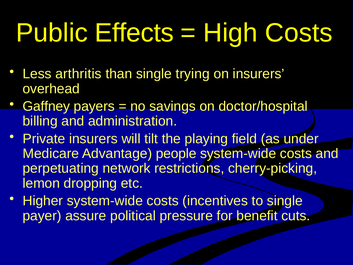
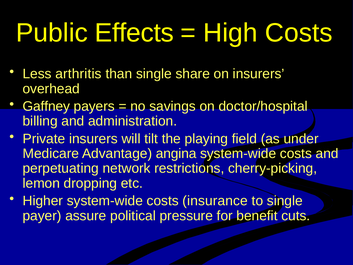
trying: trying -> share
people: people -> angina
incentives: incentives -> insurance
